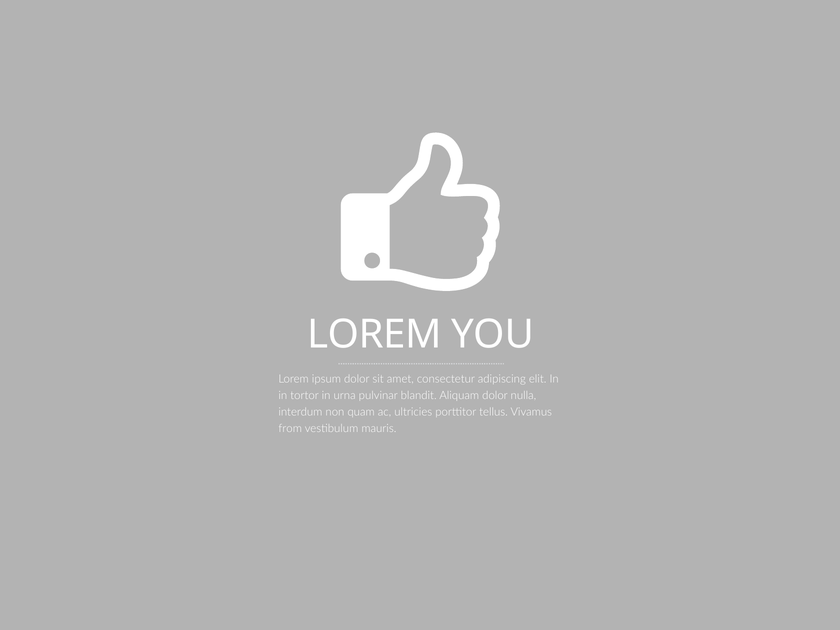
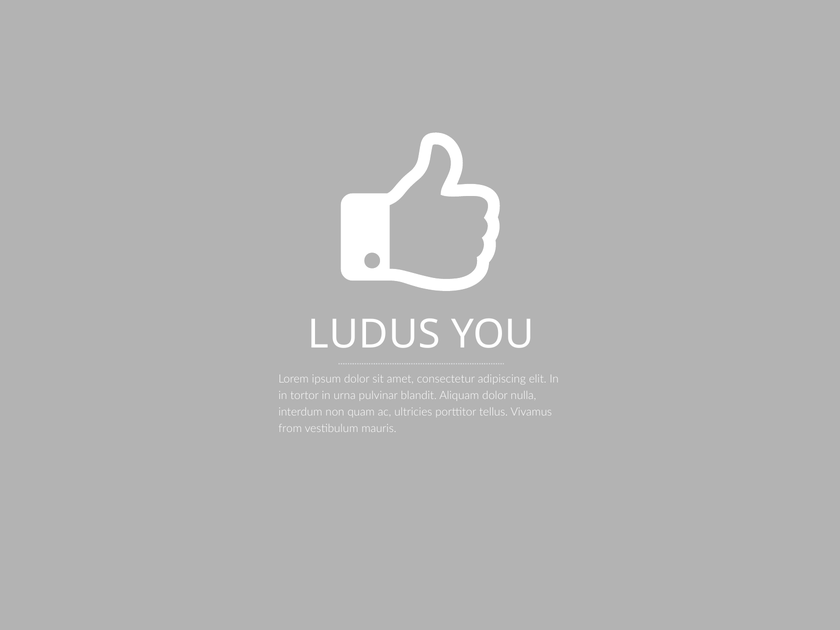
LOREM at (374, 335): LOREM -> LUDUS
